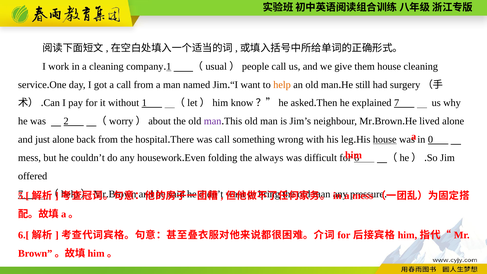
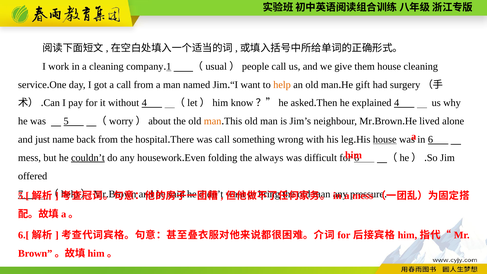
still: still -> gift
without 1: 1 -> 4
explained 7: 7 -> 4
2: 2 -> 5
man at (213, 121) colour: purple -> orange
just alone: alone -> name
in 0: 0 -> 6
couldn’t underline: none -> present
